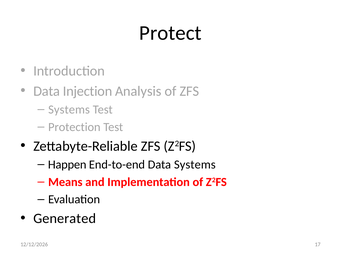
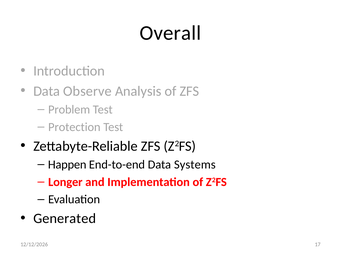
Protect: Protect -> Overall
Injection: Injection -> Observe
Systems at (69, 109): Systems -> Problem
Means: Means -> Longer
